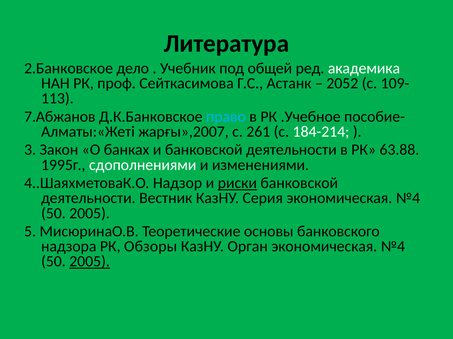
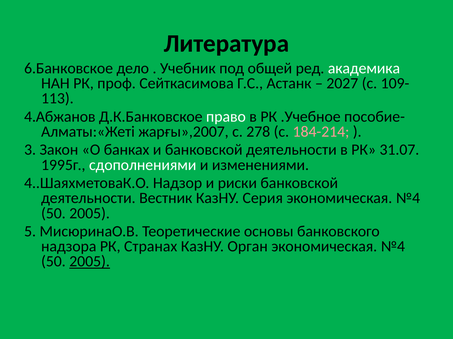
2.Банковское: 2.Банковское -> 6.Банковское
2052: 2052 -> 2027
7.Абжанов: 7.Абжанов -> 4.Абжанов
право colour: light blue -> white
261: 261 -> 278
184-214 colour: white -> pink
63.88: 63.88 -> 31.07
риски underline: present -> none
Обзоры: Обзоры -> Странах
